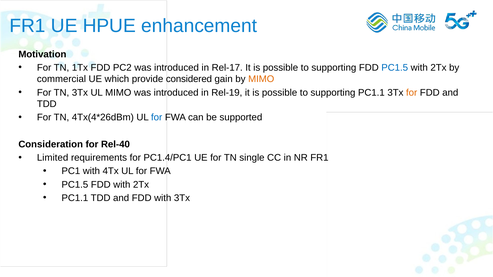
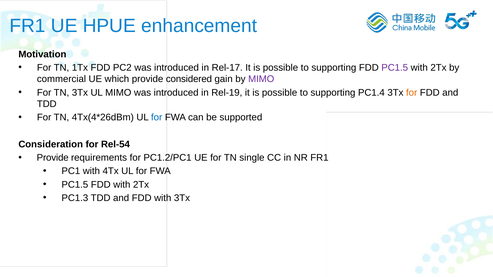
PC1.5 at (395, 68) colour: blue -> purple
MIMO at (261, 79) colour: orange -> purple
supporting PC1.1: PC1.1 -> PC1.4
Rel-40: Rel-40 -> Rel-54
Limited at (53, 158): Limited -> Provide
PC1.4/PC1: PC1.4/PC1 -> PC1.2/PC1
PC1.1 at (75, 198): PC1.1 -> PC1.3
